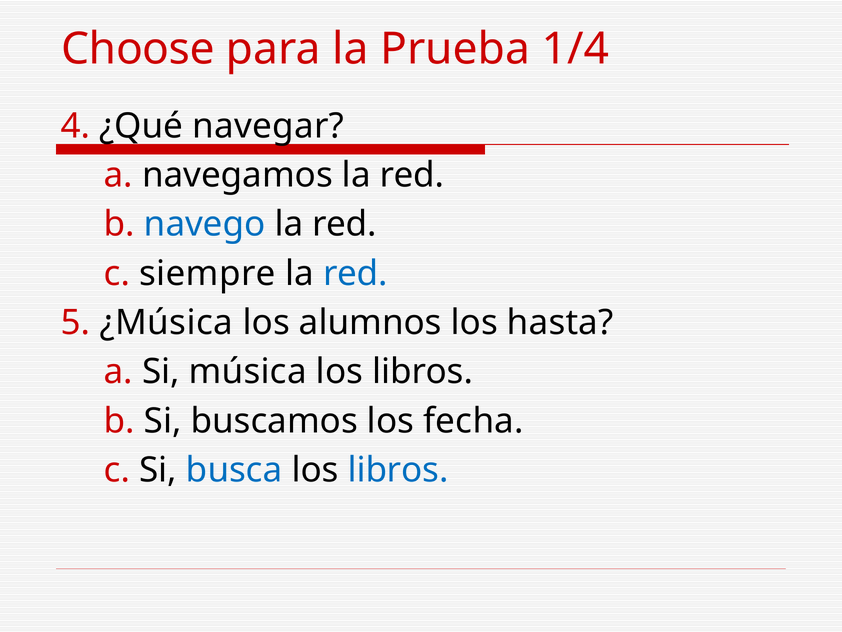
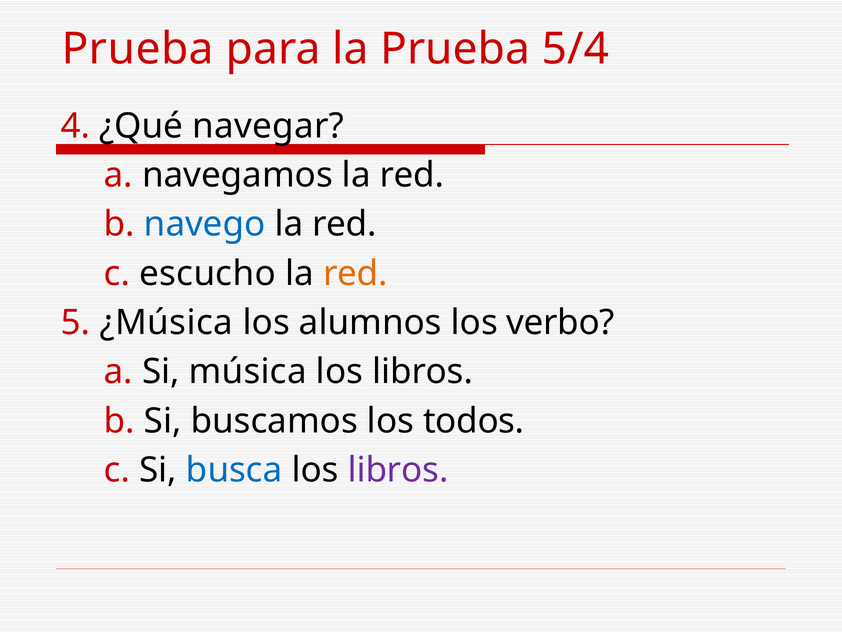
Choose at (138, 49): Choose -> Prueba
1/4: 1/4 -> 5/4
siempre: siempre -> escucho
red at (355, 273) colour: blue -> orange
hasta: hasta -> verbo
fecha: fecha -> todos
libros at (398, 470) colour: blue -> purple
